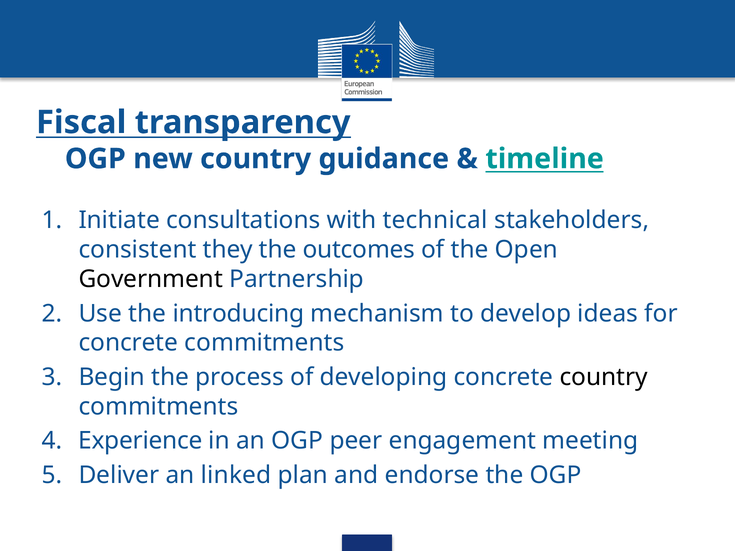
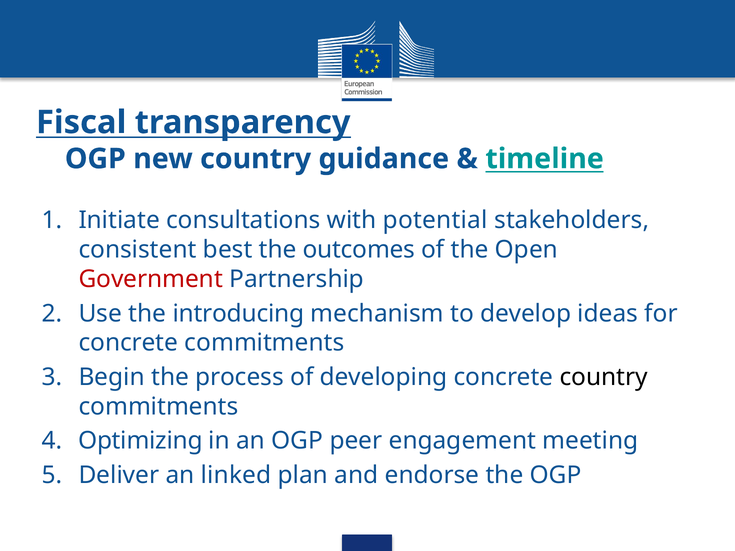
technical: technical -> potential
they: they -> best
Government colour: black -> red
Experience: Experience -> Optimizing
